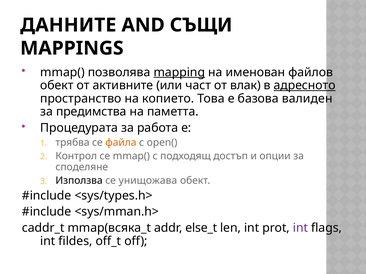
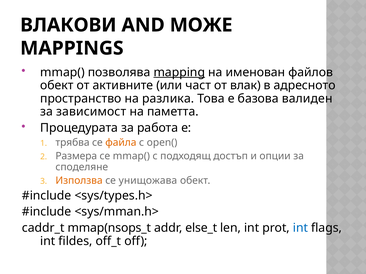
ДАННИТЕ: ДАННИТЕ -> ВЛАКОВИ
СЪЩИ: СЪЩИ -> МОЖЕ
адресното underline: present -> none
копието: копието -> разлика
предимства: предимства -> зависимост
Контрол: Контрол -> Размера
Използва colour: black -> orange
mmap(всяка_t: mmap(всяка_t -> mmap(nsops_t
int at (300, 228) colour: purple -> blue
